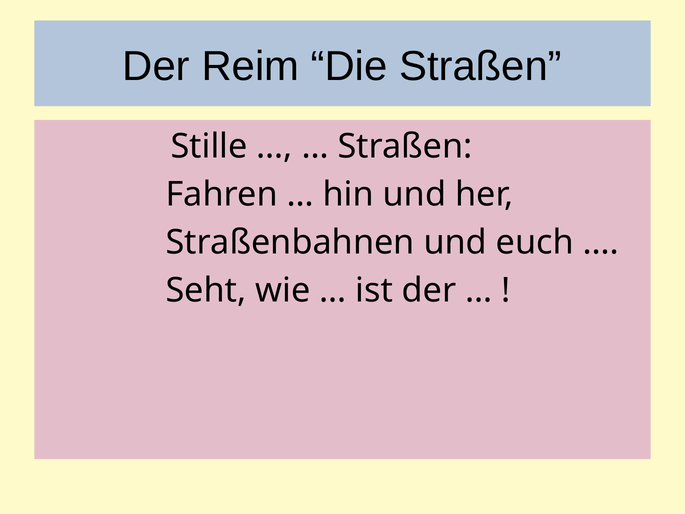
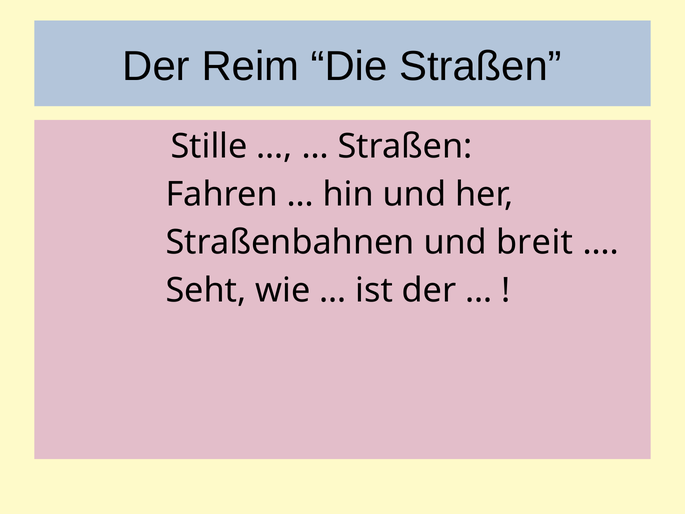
euch: euch -> breit
